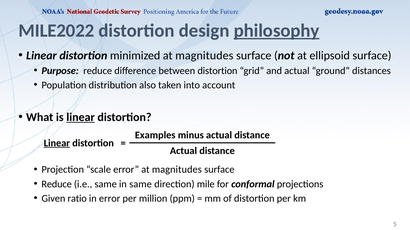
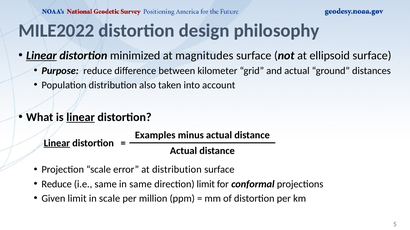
philosophy underline: present -> none
Linear at (41, 56) underline: none -> present
between distortion: distortion -> kilometer
error at magnitudes: magnitudes -> distribution
direction mile: mile -> limit
Given ratio: ratio -> limit
in error: error -> scale
